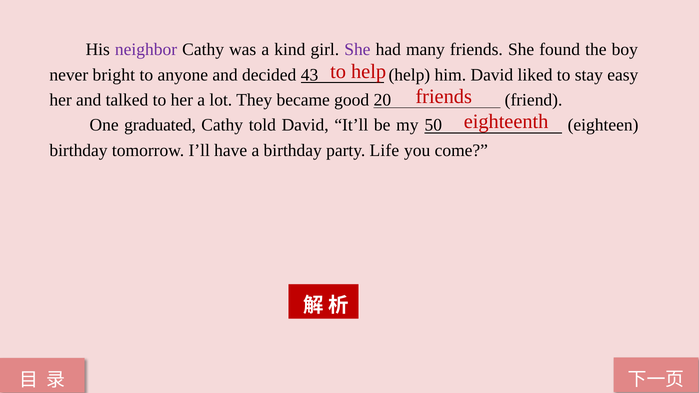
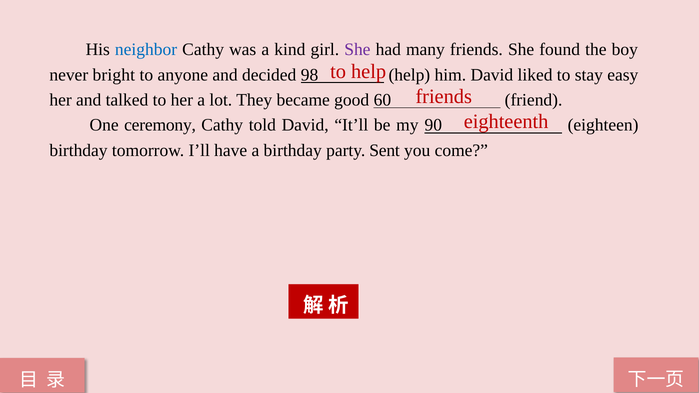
neighbor colour: purple -> blue
43: 43 -> 98
20: 20 -> 60
graduated: graduated -> ceremony
50: 50 -> 90
Life: Life -> Sent
